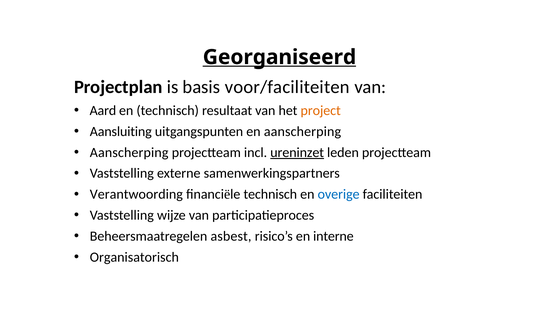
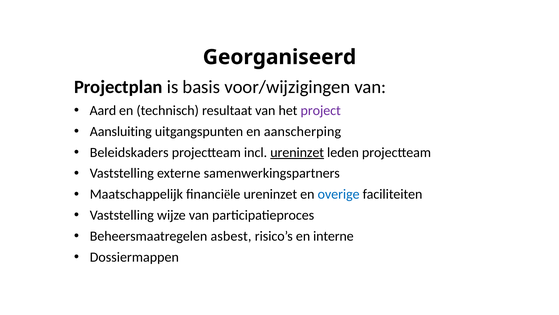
Georganiseerd underline: present -> none
voor/faciliteiten: voor/faciliteiten -> voor/wijzigingen
project colour: orange -> purple
Aanscherping at (129, 152): Aanscherping -> Beleidskaders
Verantwoording: Verantwoording -> Maatschappelijk
financiële technisch: technisch -> ureninzet
Organisatorisch: Organisatorisch -> Dossiermappen
